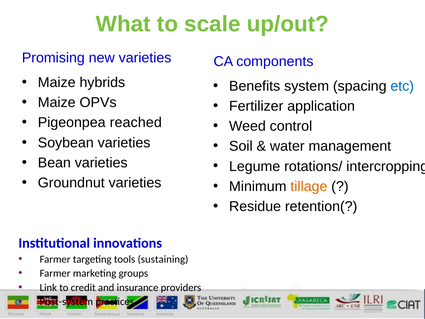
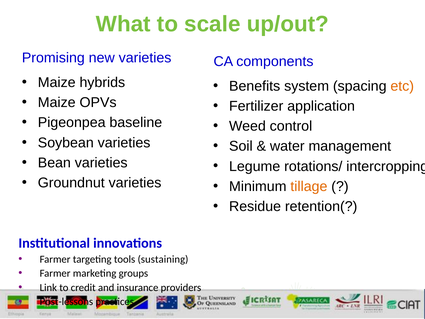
etc colour: blue -> orange
reached: reached -> baseline
Post-system: Post-system -> Post-lessons
